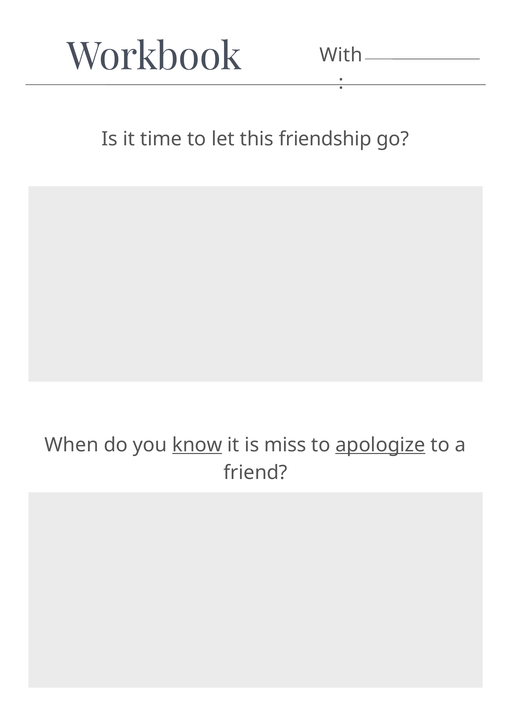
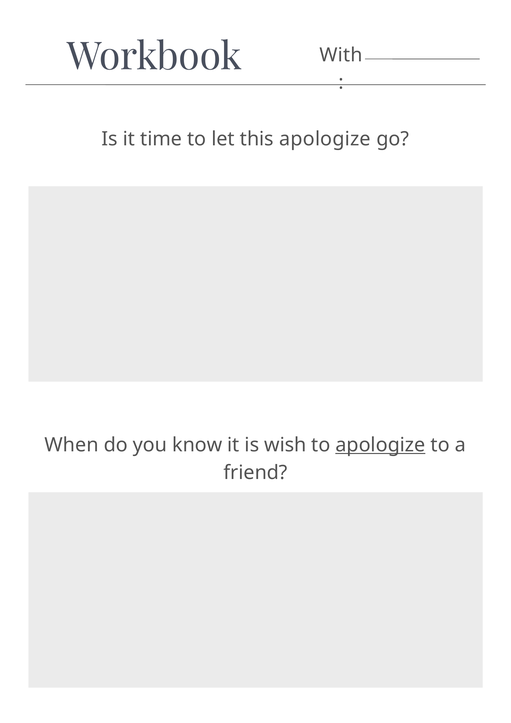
this friendship: friendship -> apologize
know underline: present -> none
miss: miss -> wish
